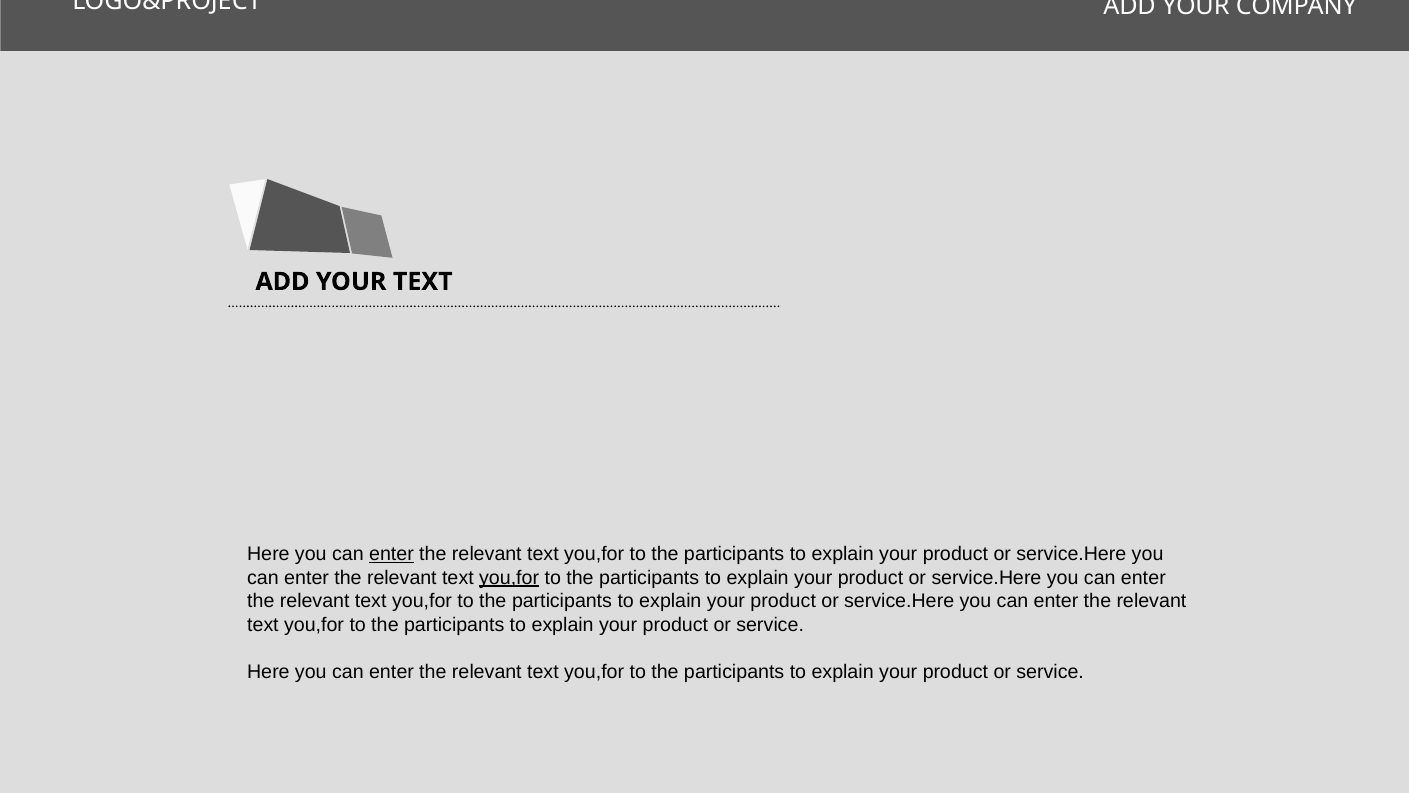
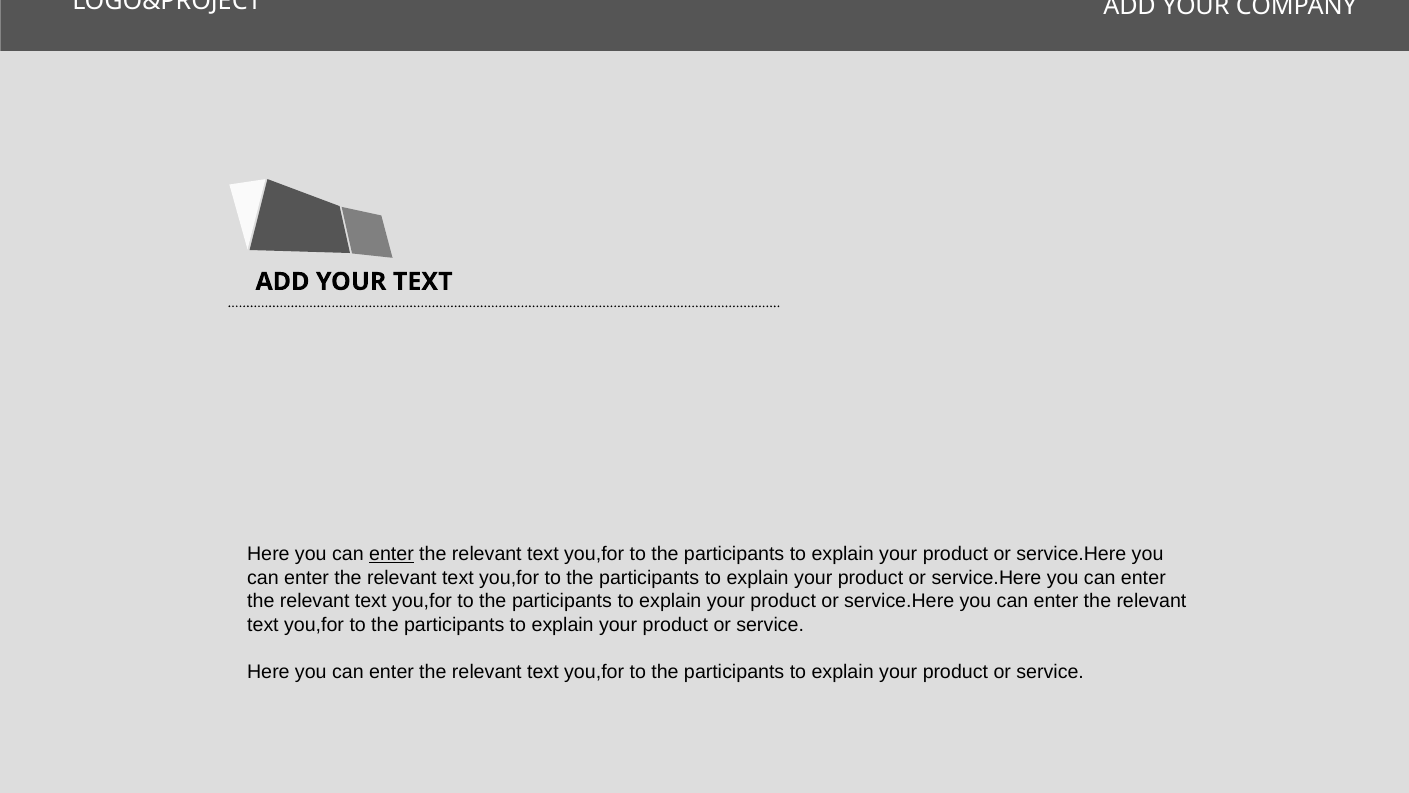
you,for at (509, 577) underline: present -> none
